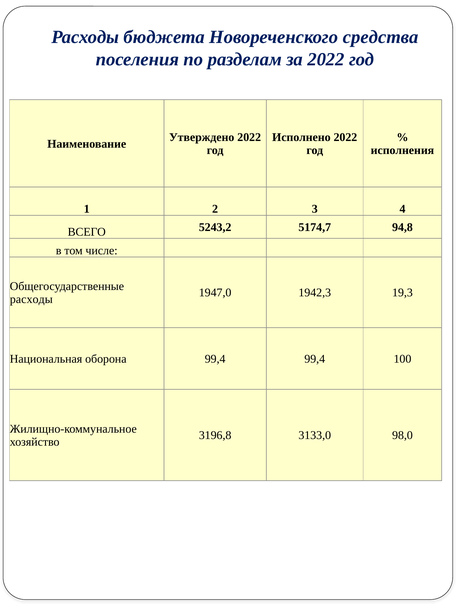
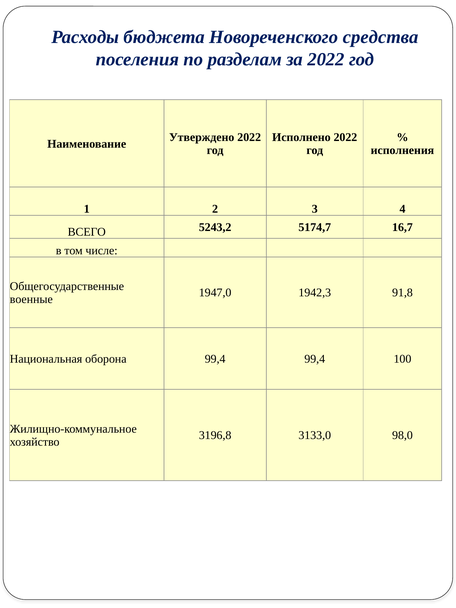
94,8: 94,8 -> 16,7
19,3: 19,3 -> 91,8
расходы at (31, 299): расходы -> военные
